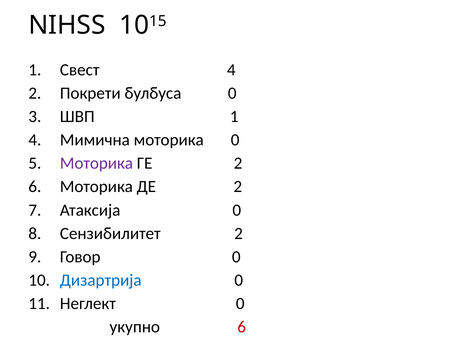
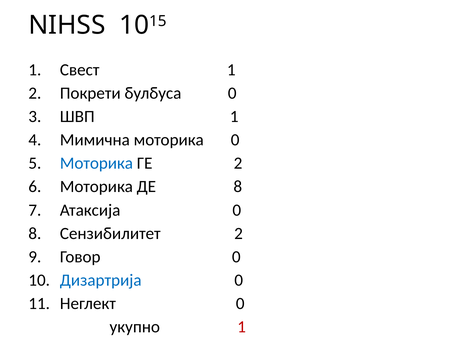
Свест 4: 4 -> 1
Моторика at (96, 163) colour: purple -> blue
ДЕ 2: 2 -> 8
укупно 6: 6 -> 1
